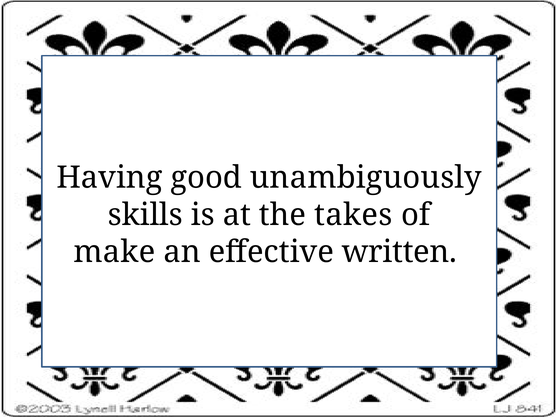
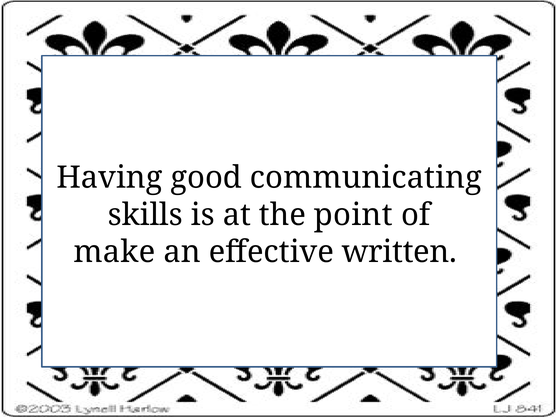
unambiguously: unambiguously -> communicating
takes: takes -> point
